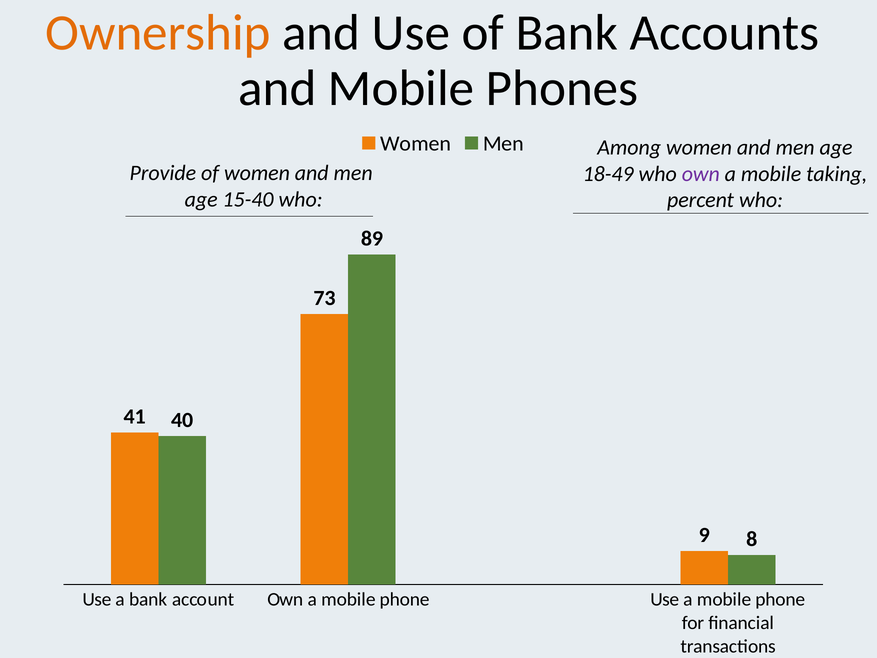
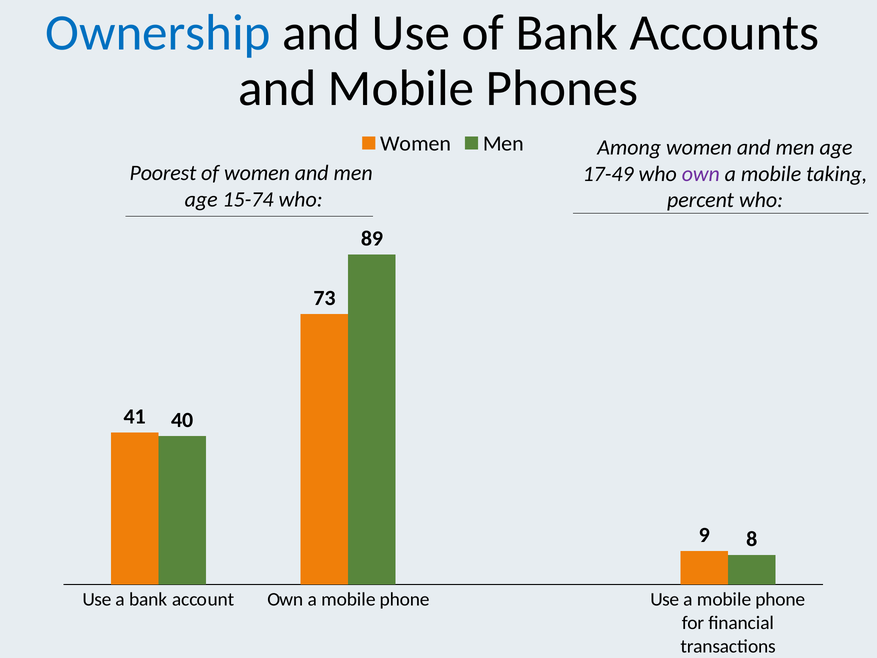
Ownership colour: orange -> blue
Provide: Provide -> Poorest
18-49: 18-49 -> 17-49
15-40: 15-40 -> 15-74
